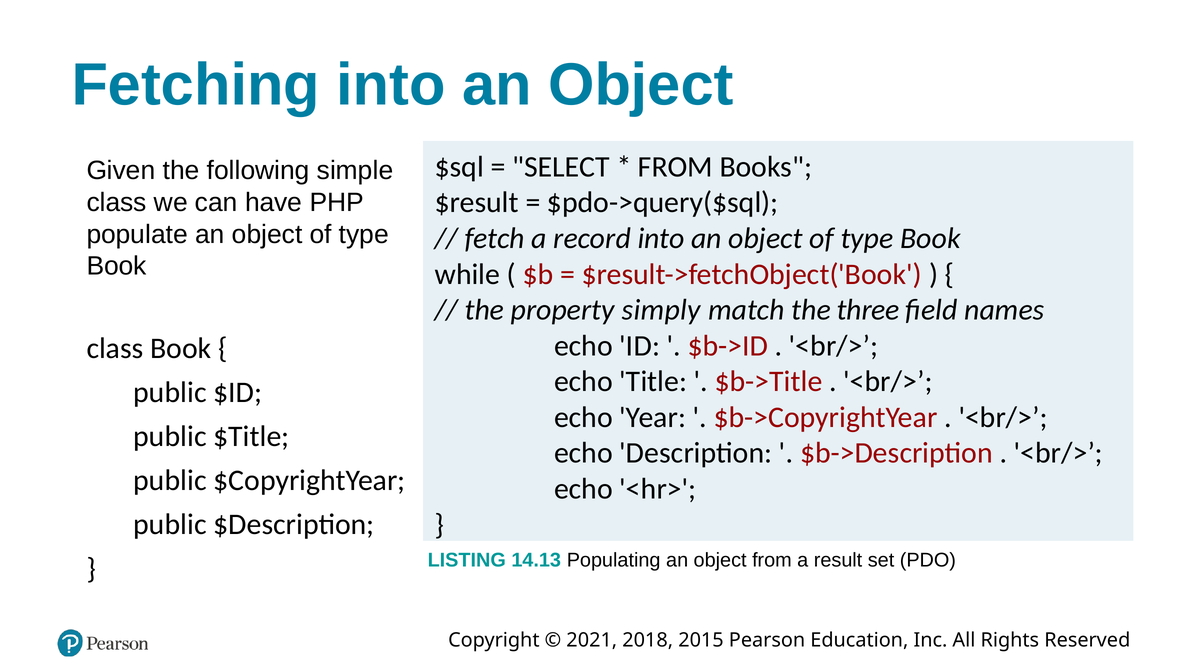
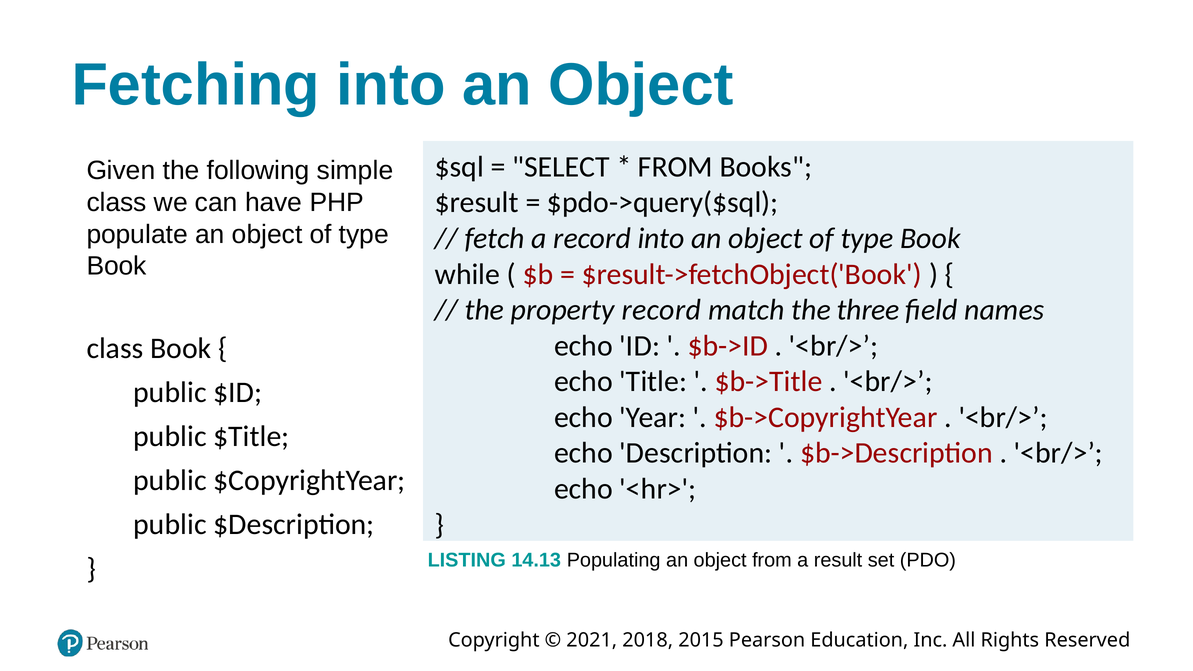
property simply: simply -> record
